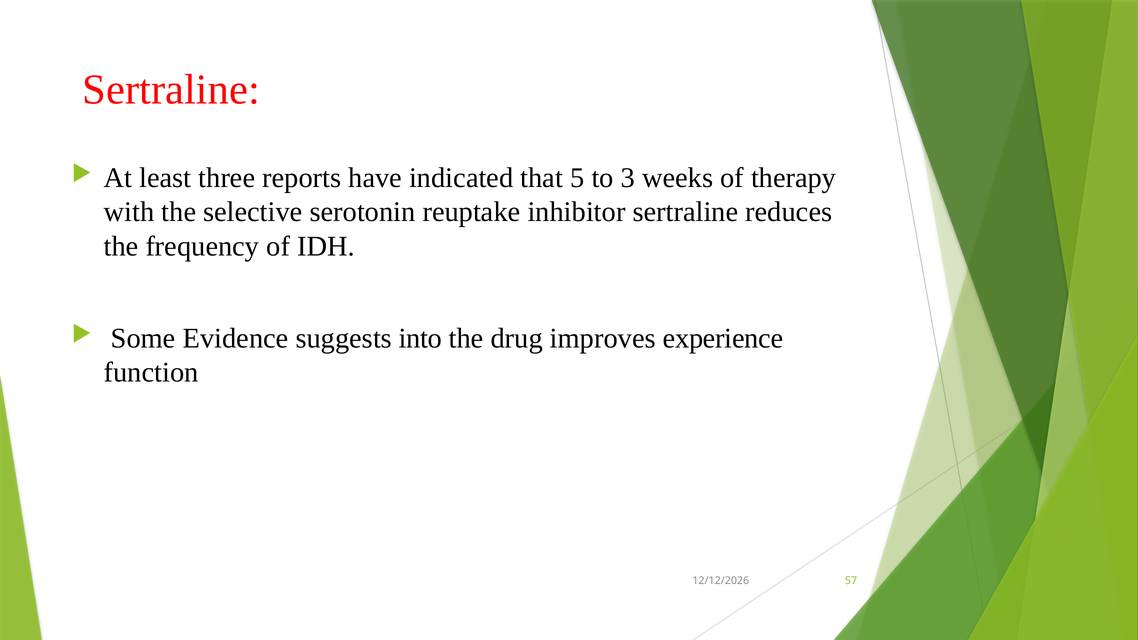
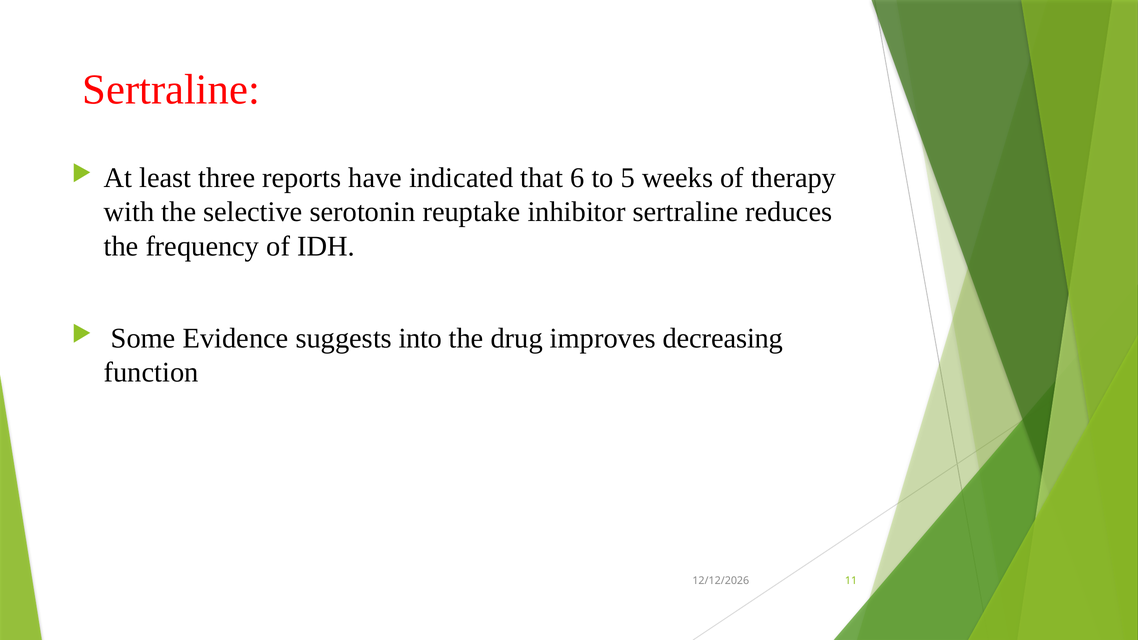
5: 5 -> 6
3: 3 -> 5
experience: experience -> decreasing
57: 57 -> 11
